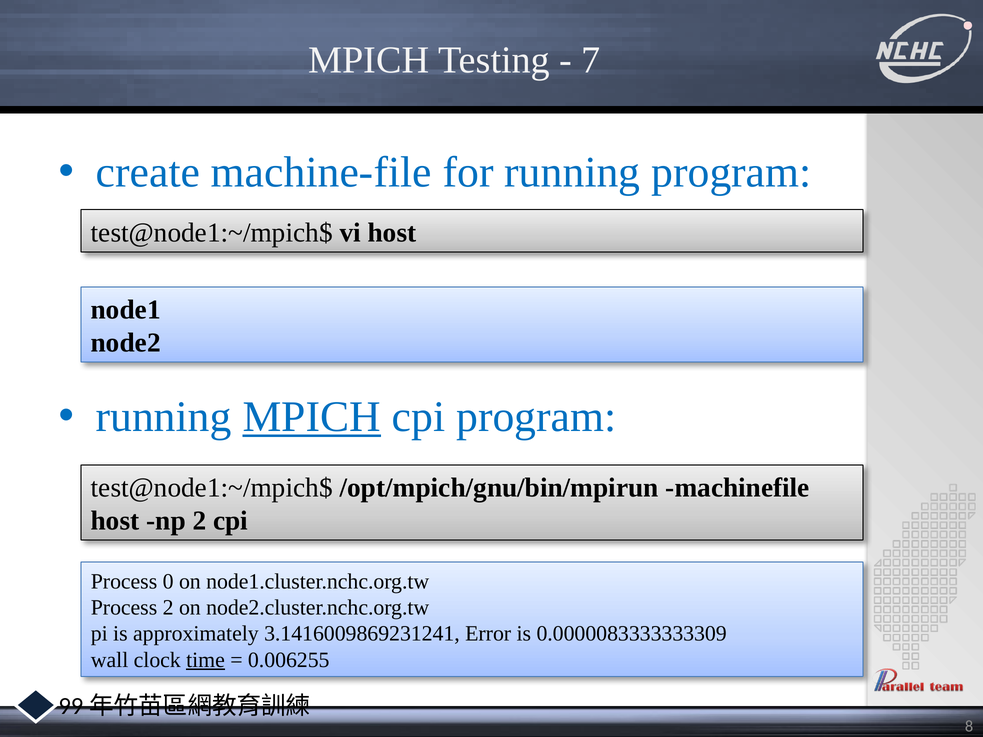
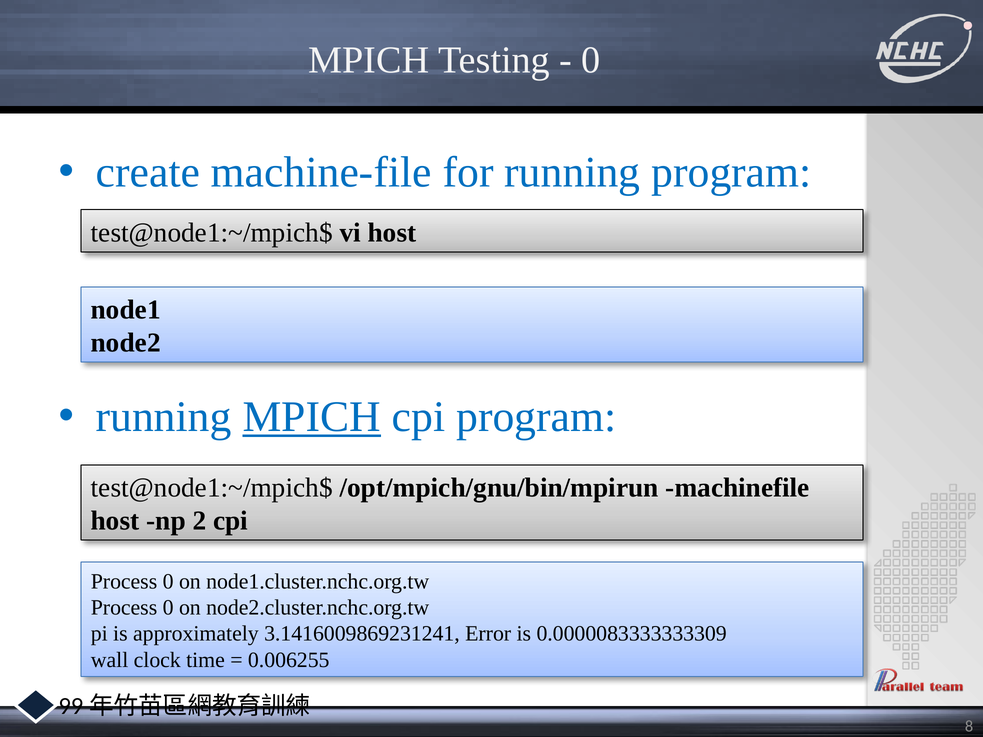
7 at (591, 60): 7 -> 0
2 at (168, 608): 2 -> 0
time underline: present -> none
